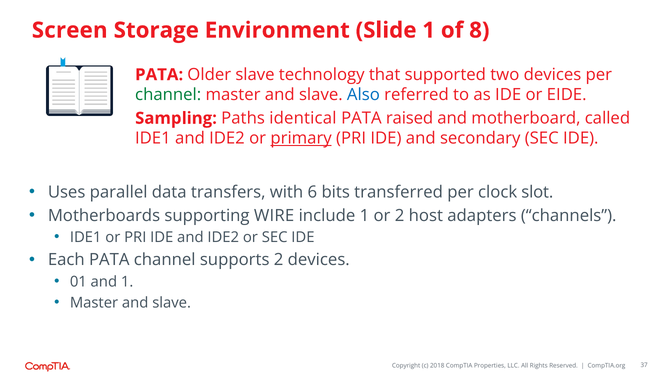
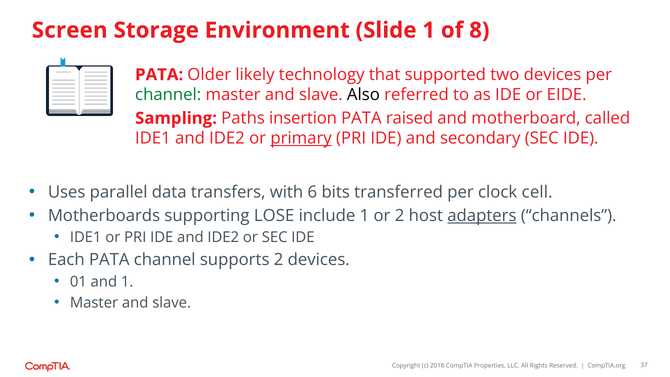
Older slave: slave -> likely
Also colour: blue -> black
identical: identical -> insertion
slot: slot -> cell
WIRE: WIRE -> LOSE
adapters underline: none -> present
